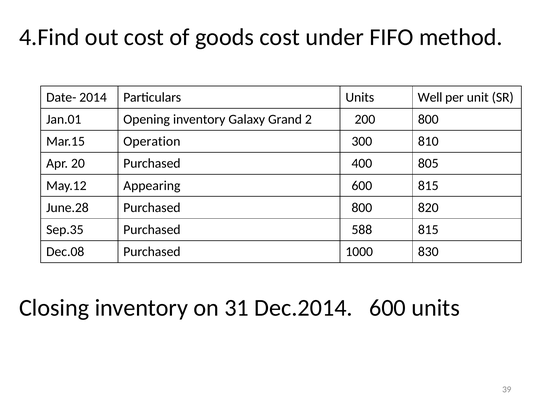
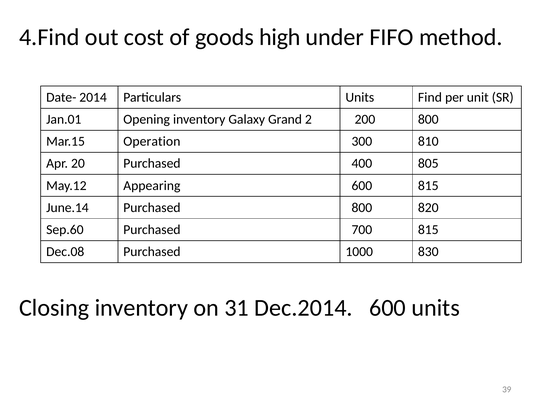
goods cost: cost -> high
Well: Well -> Find
June.28: June.28 -> June.14
Sep.35: Sep.35 -> Sep.60
588: 588 -> 700
